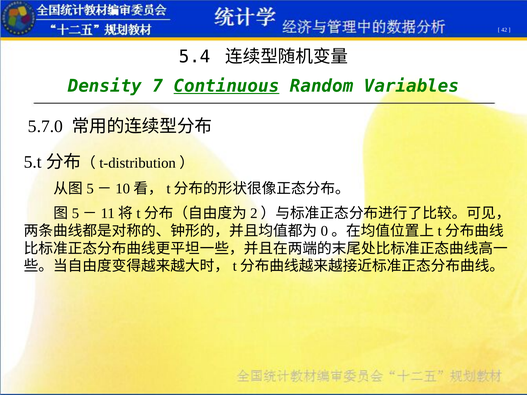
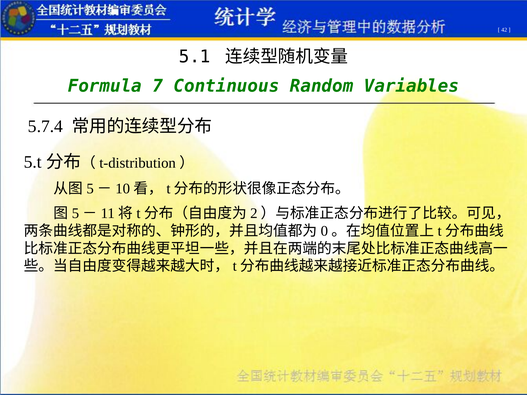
5.4: 5.4 -> 5.1
Density: Density -> Formula
Continuous underline: present -> none
5.7.0: 5.7.0 -> 5.7.4
